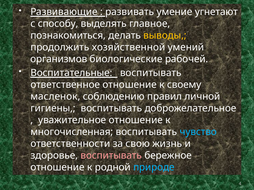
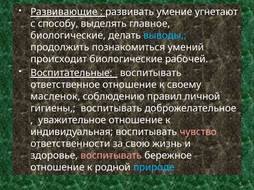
познакомиться at (68, 35): познакомиться -> биологические
выводы colour: yellow -> light blue
хозяйственной: хозяйственной -> познакомиться
организмов: организмов -> происходит
многочисленная: многочисленная -> индивидуальная
чувство colour: light blue -> pink
